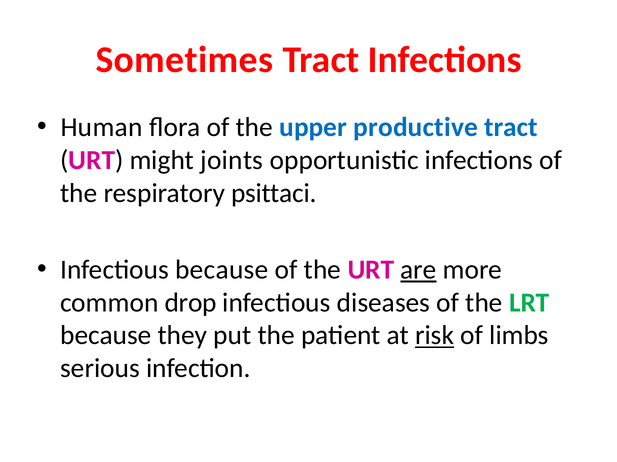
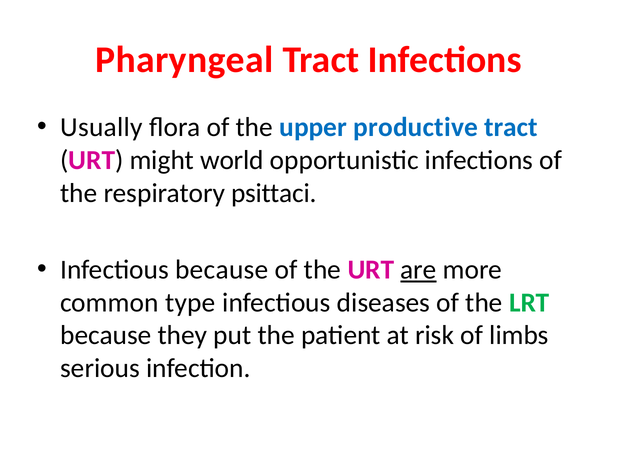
Sometimes: Sometimes -> Pharyngeal
Human: Human -> Usually
joints: joints -> world
drop: drop -> type
risk underline: present -> none
